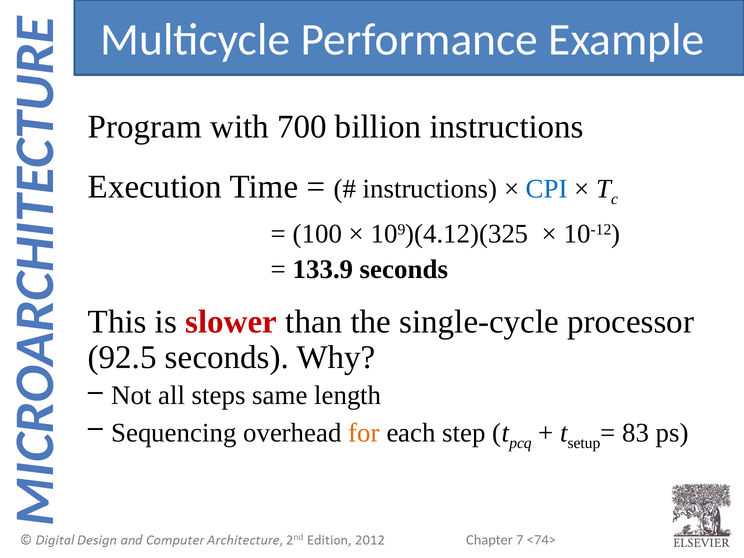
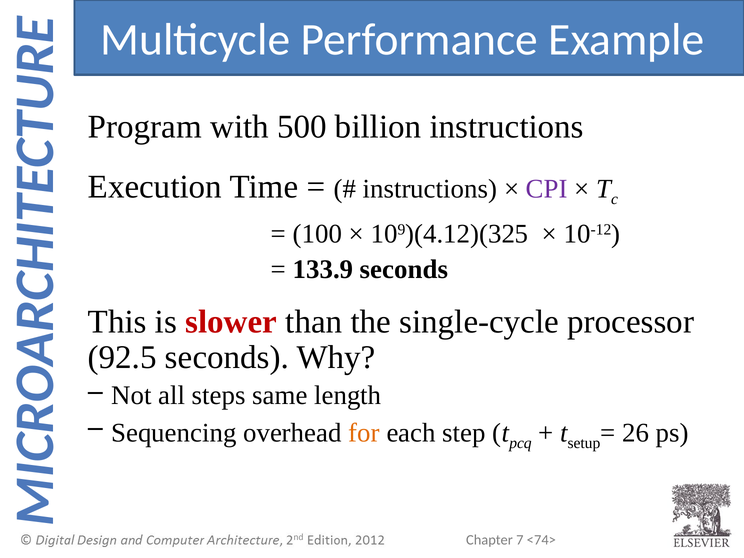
700: 700 -> 500
CPI colour: blue -> purple
83: 83 -> 26
